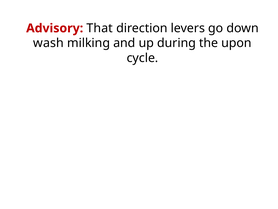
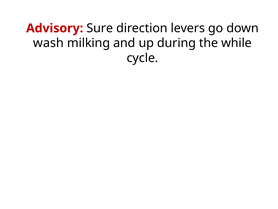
That: That -> Sure
upon: upon -> while
